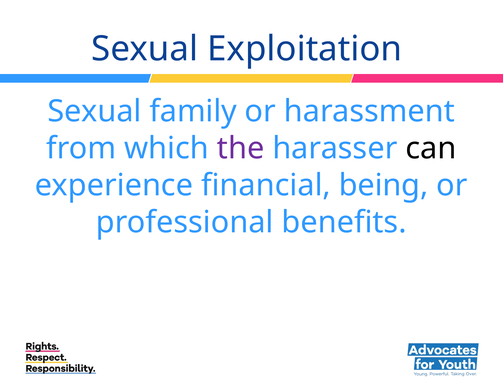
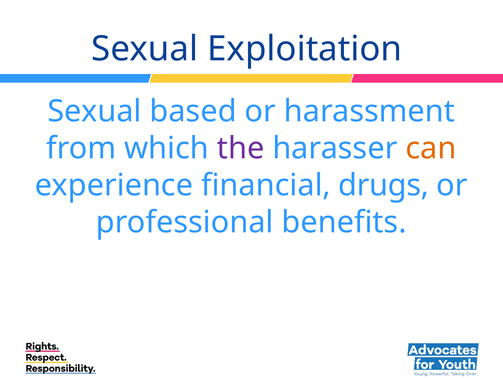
family: family -> based
can colour: black -> orange
being: being -> drugs
